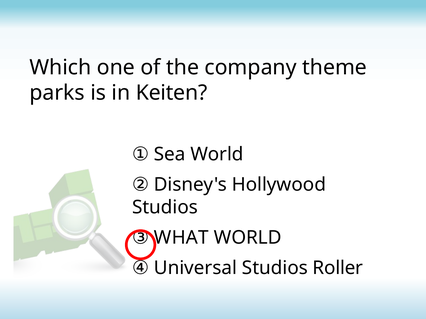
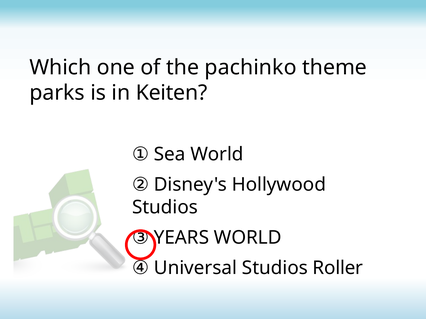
company: company -> pachinko
WHAT: WHAT -> YEARS
